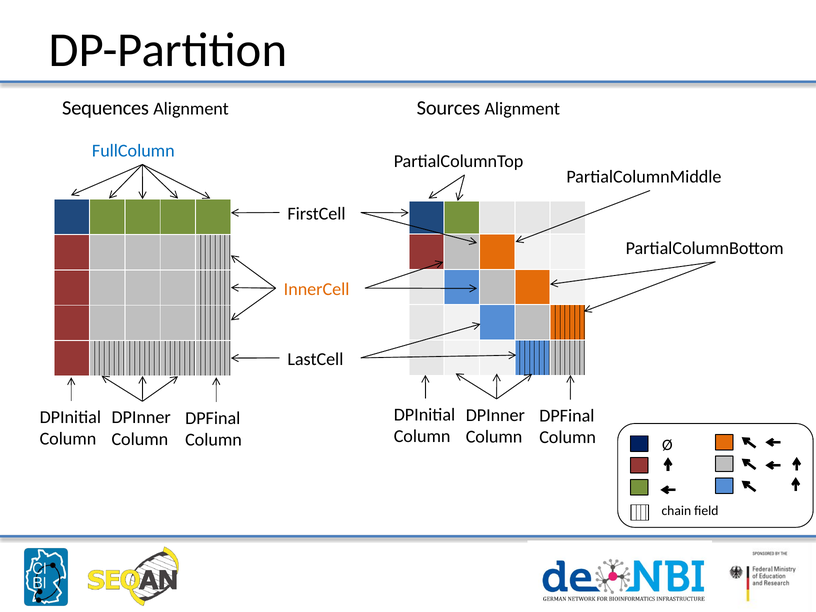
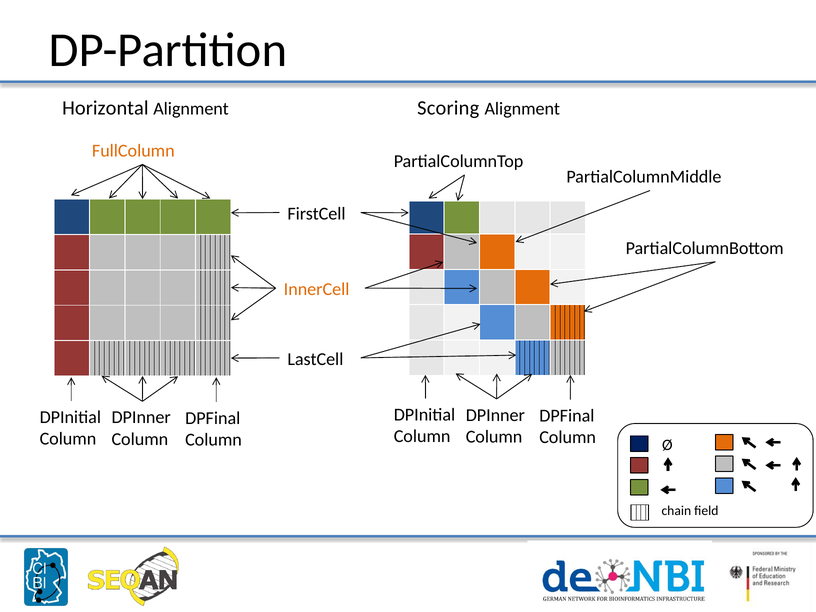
Sequences: Sequences -> Horizontal
Sources: Sources -> Scoring
FullColumn colour: blue -> orange
